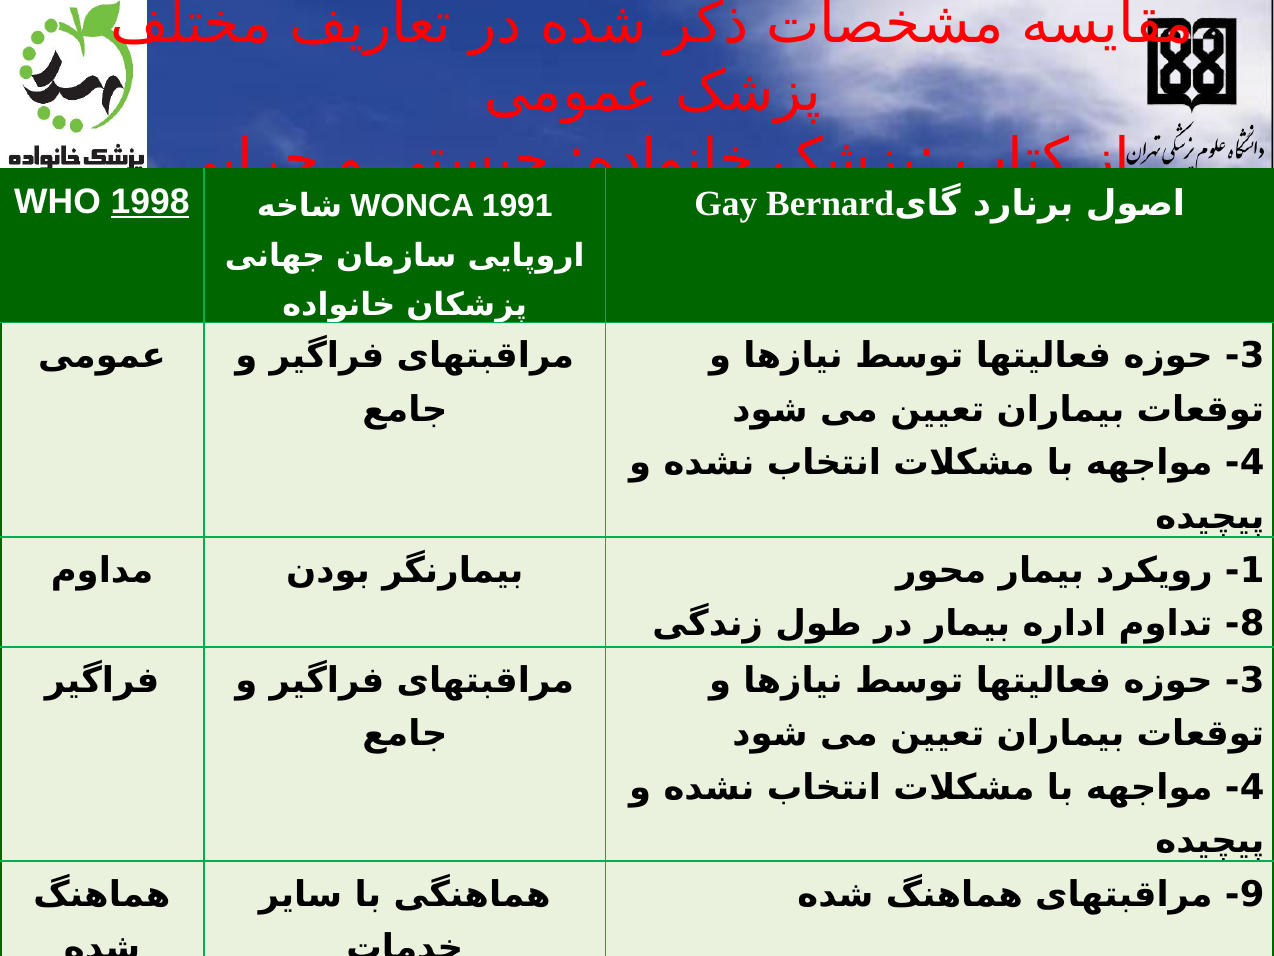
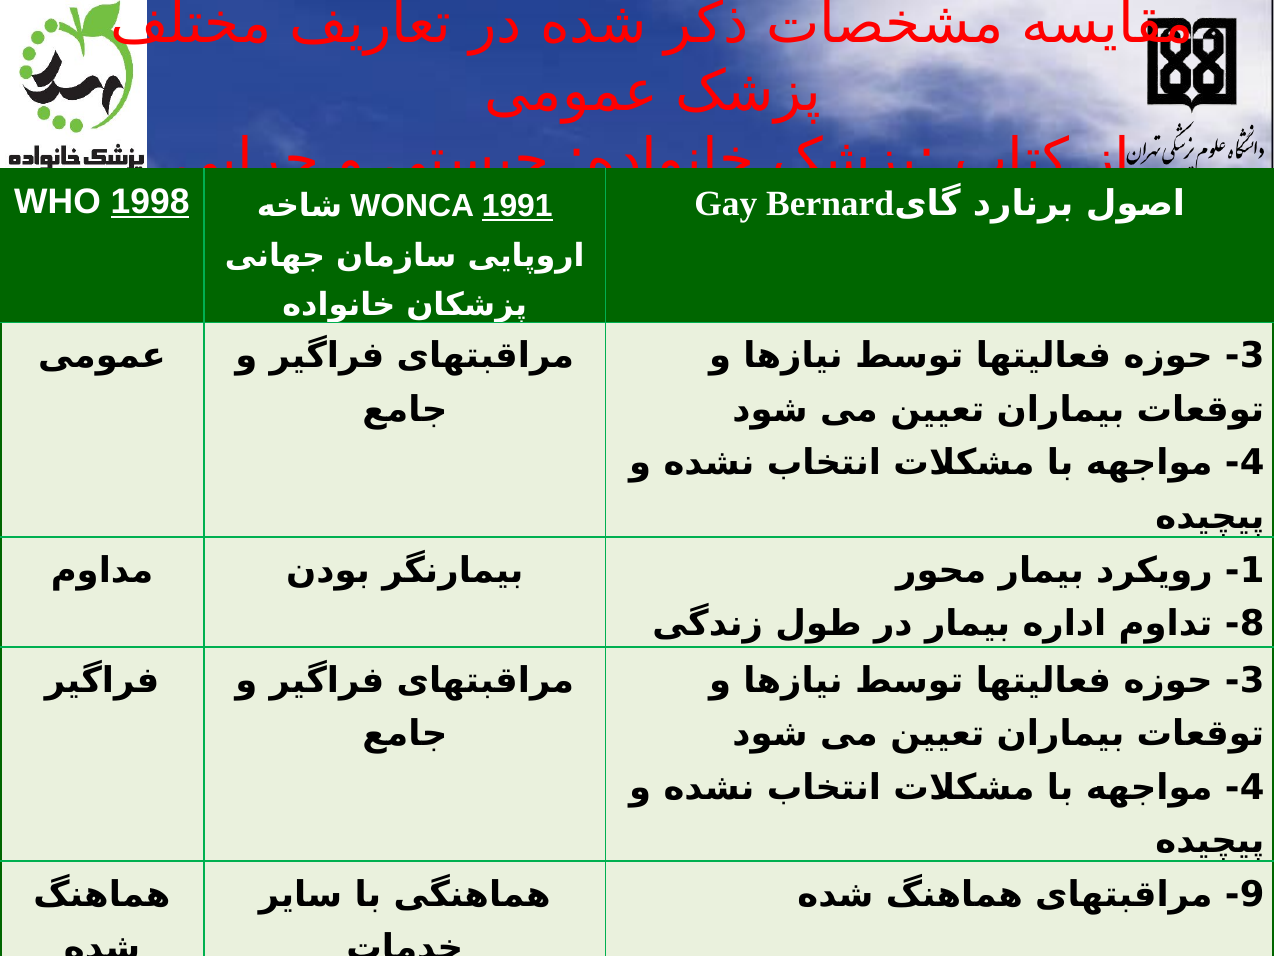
1991 underline: none -> present
